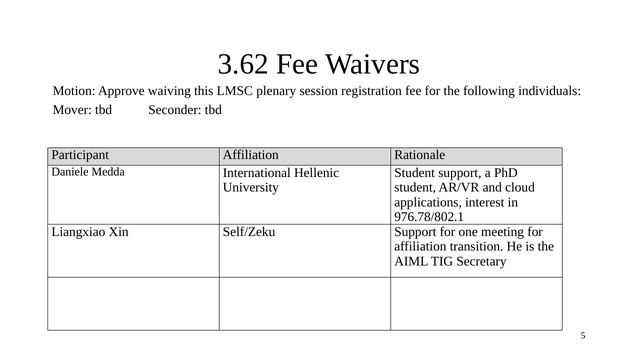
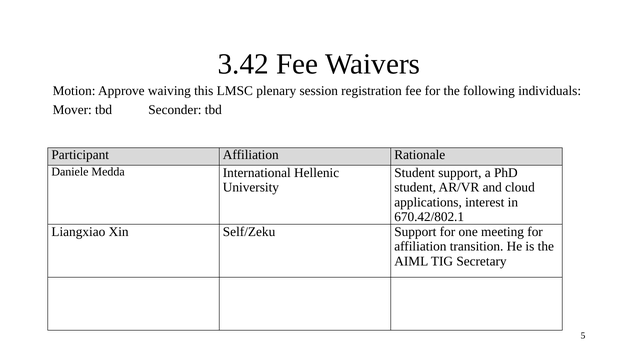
3.62: 3.62 -> 3.42
976.78/802.1: 976.78/802.1 -> 670.42/802.1
